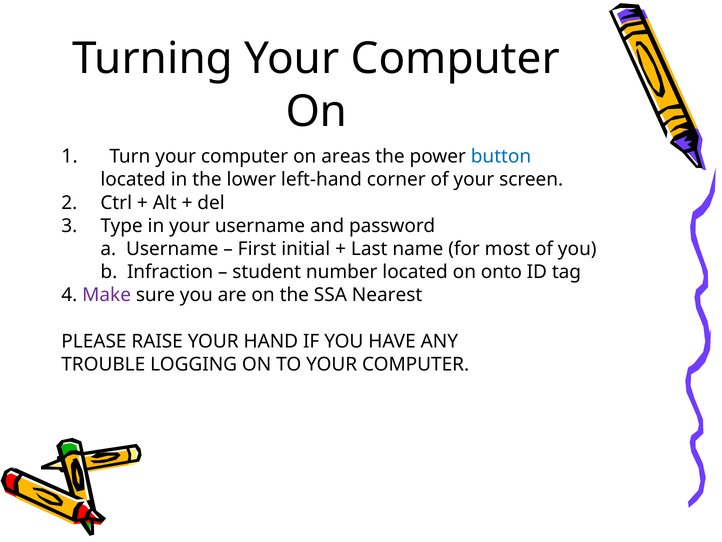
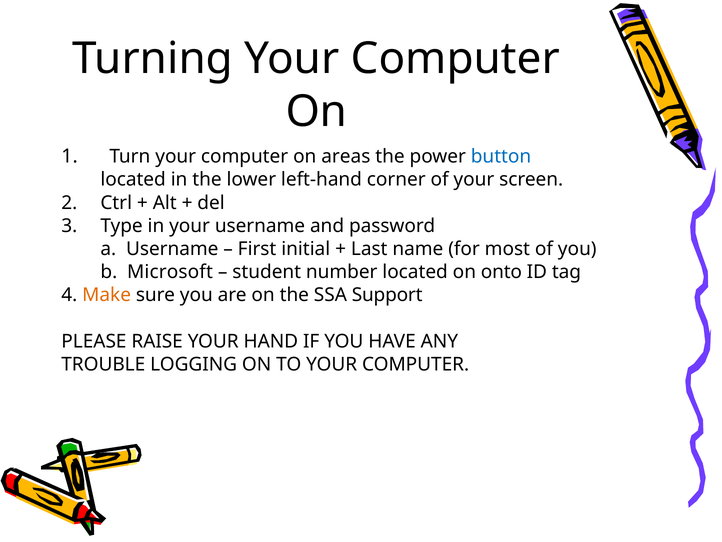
Infraction: Infraction -> Microsoft
Make colour: purple -> orange
Nearest: Nearest -> Support
